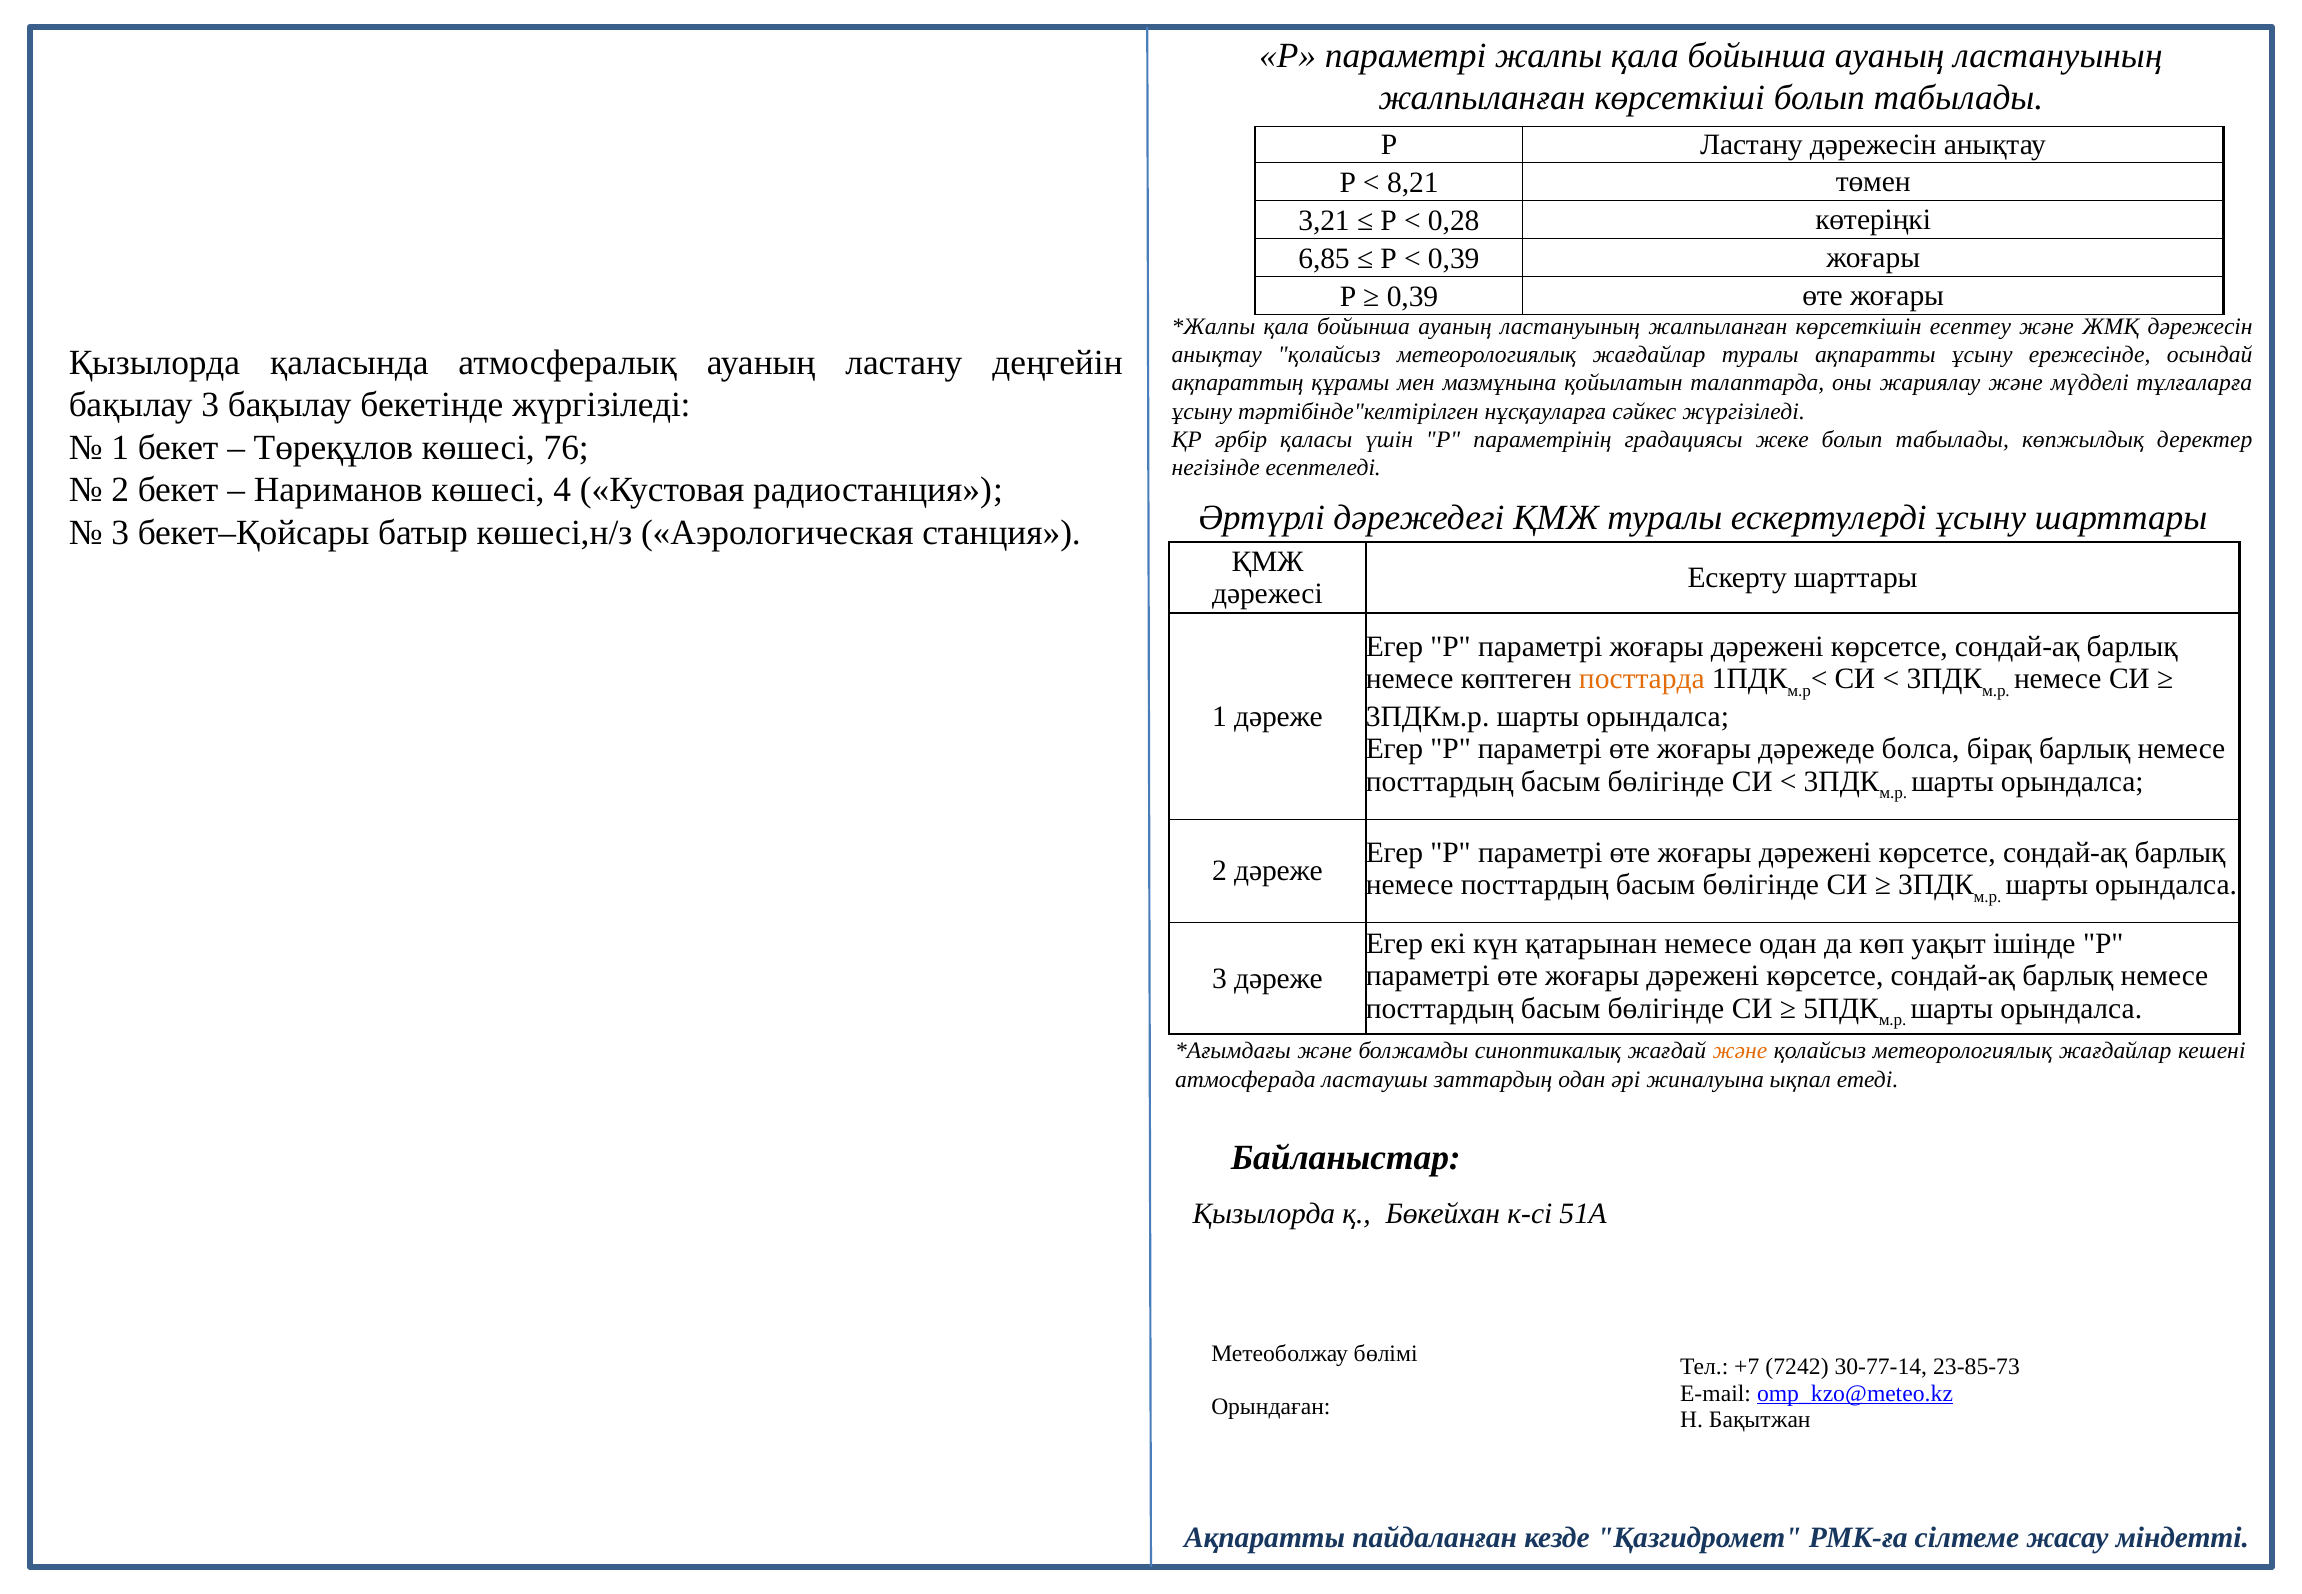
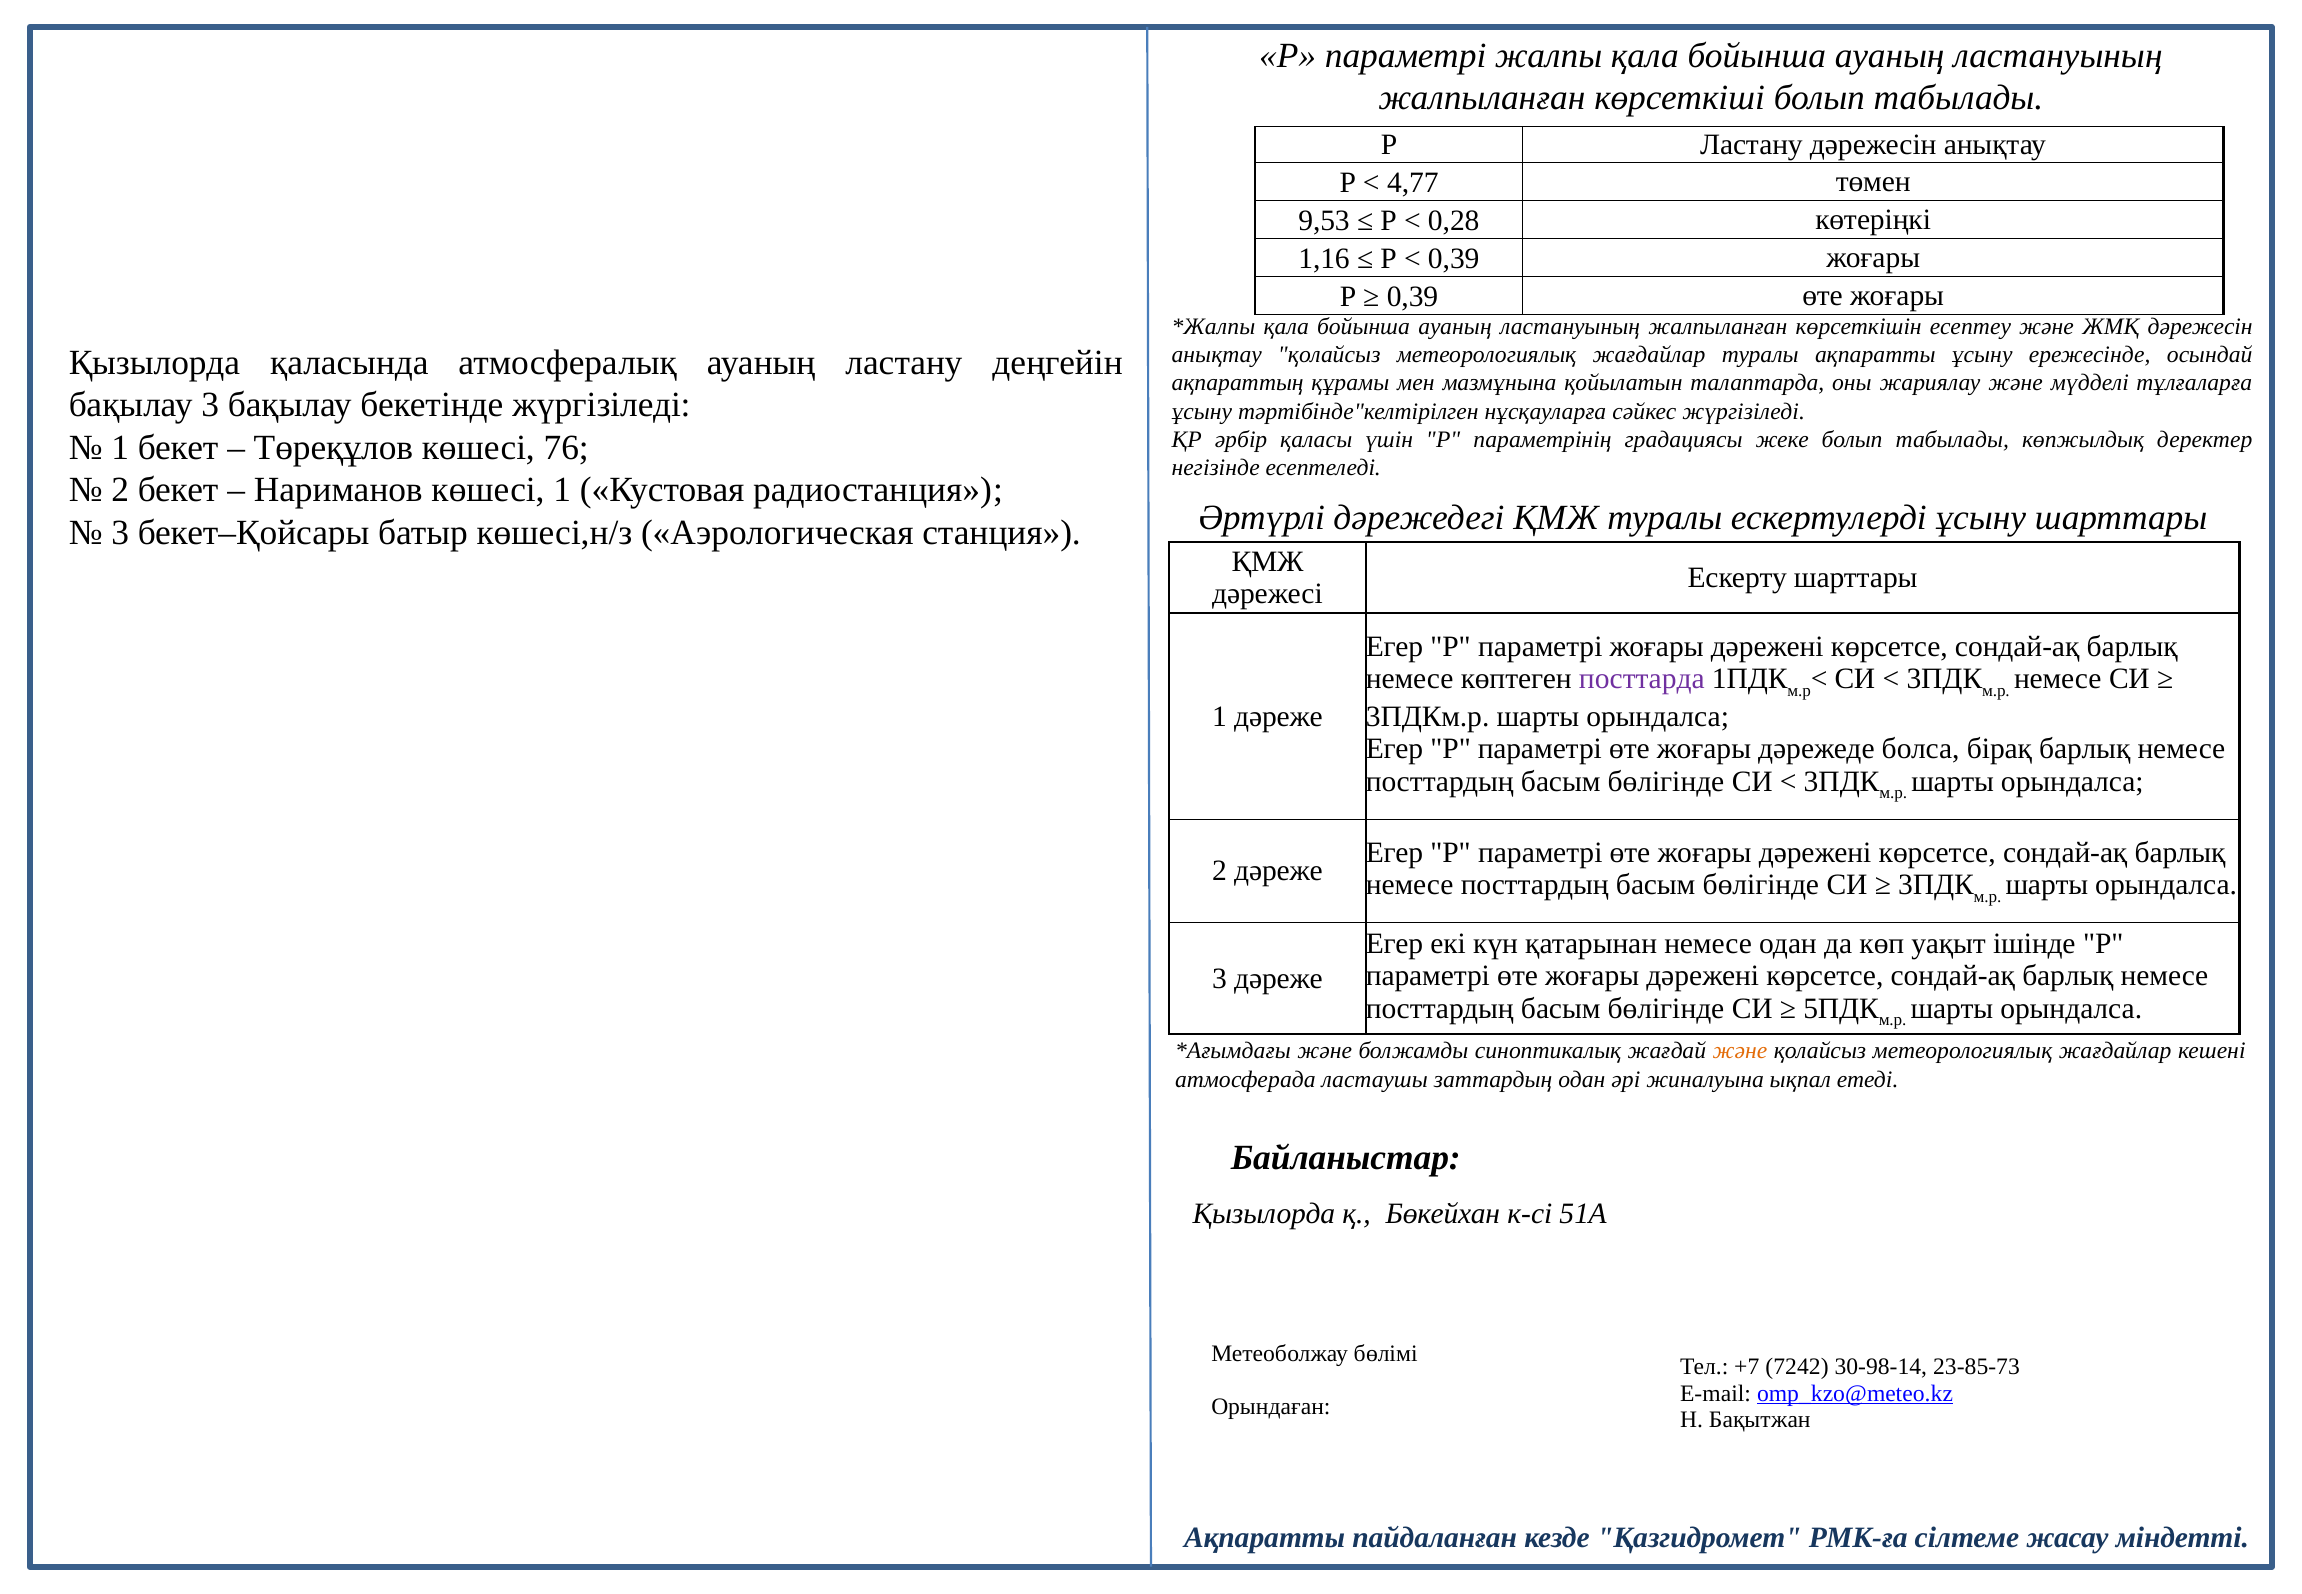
8,21: 8,21 -> 4,77
3,21: 3,21 -> 9,53
6,85: 6,85 -> 1,16
көшесі 4: 4 -> 1
посттарда colour: orange -> purple
30-77-14: 30-77-14 -> 30-98-14
